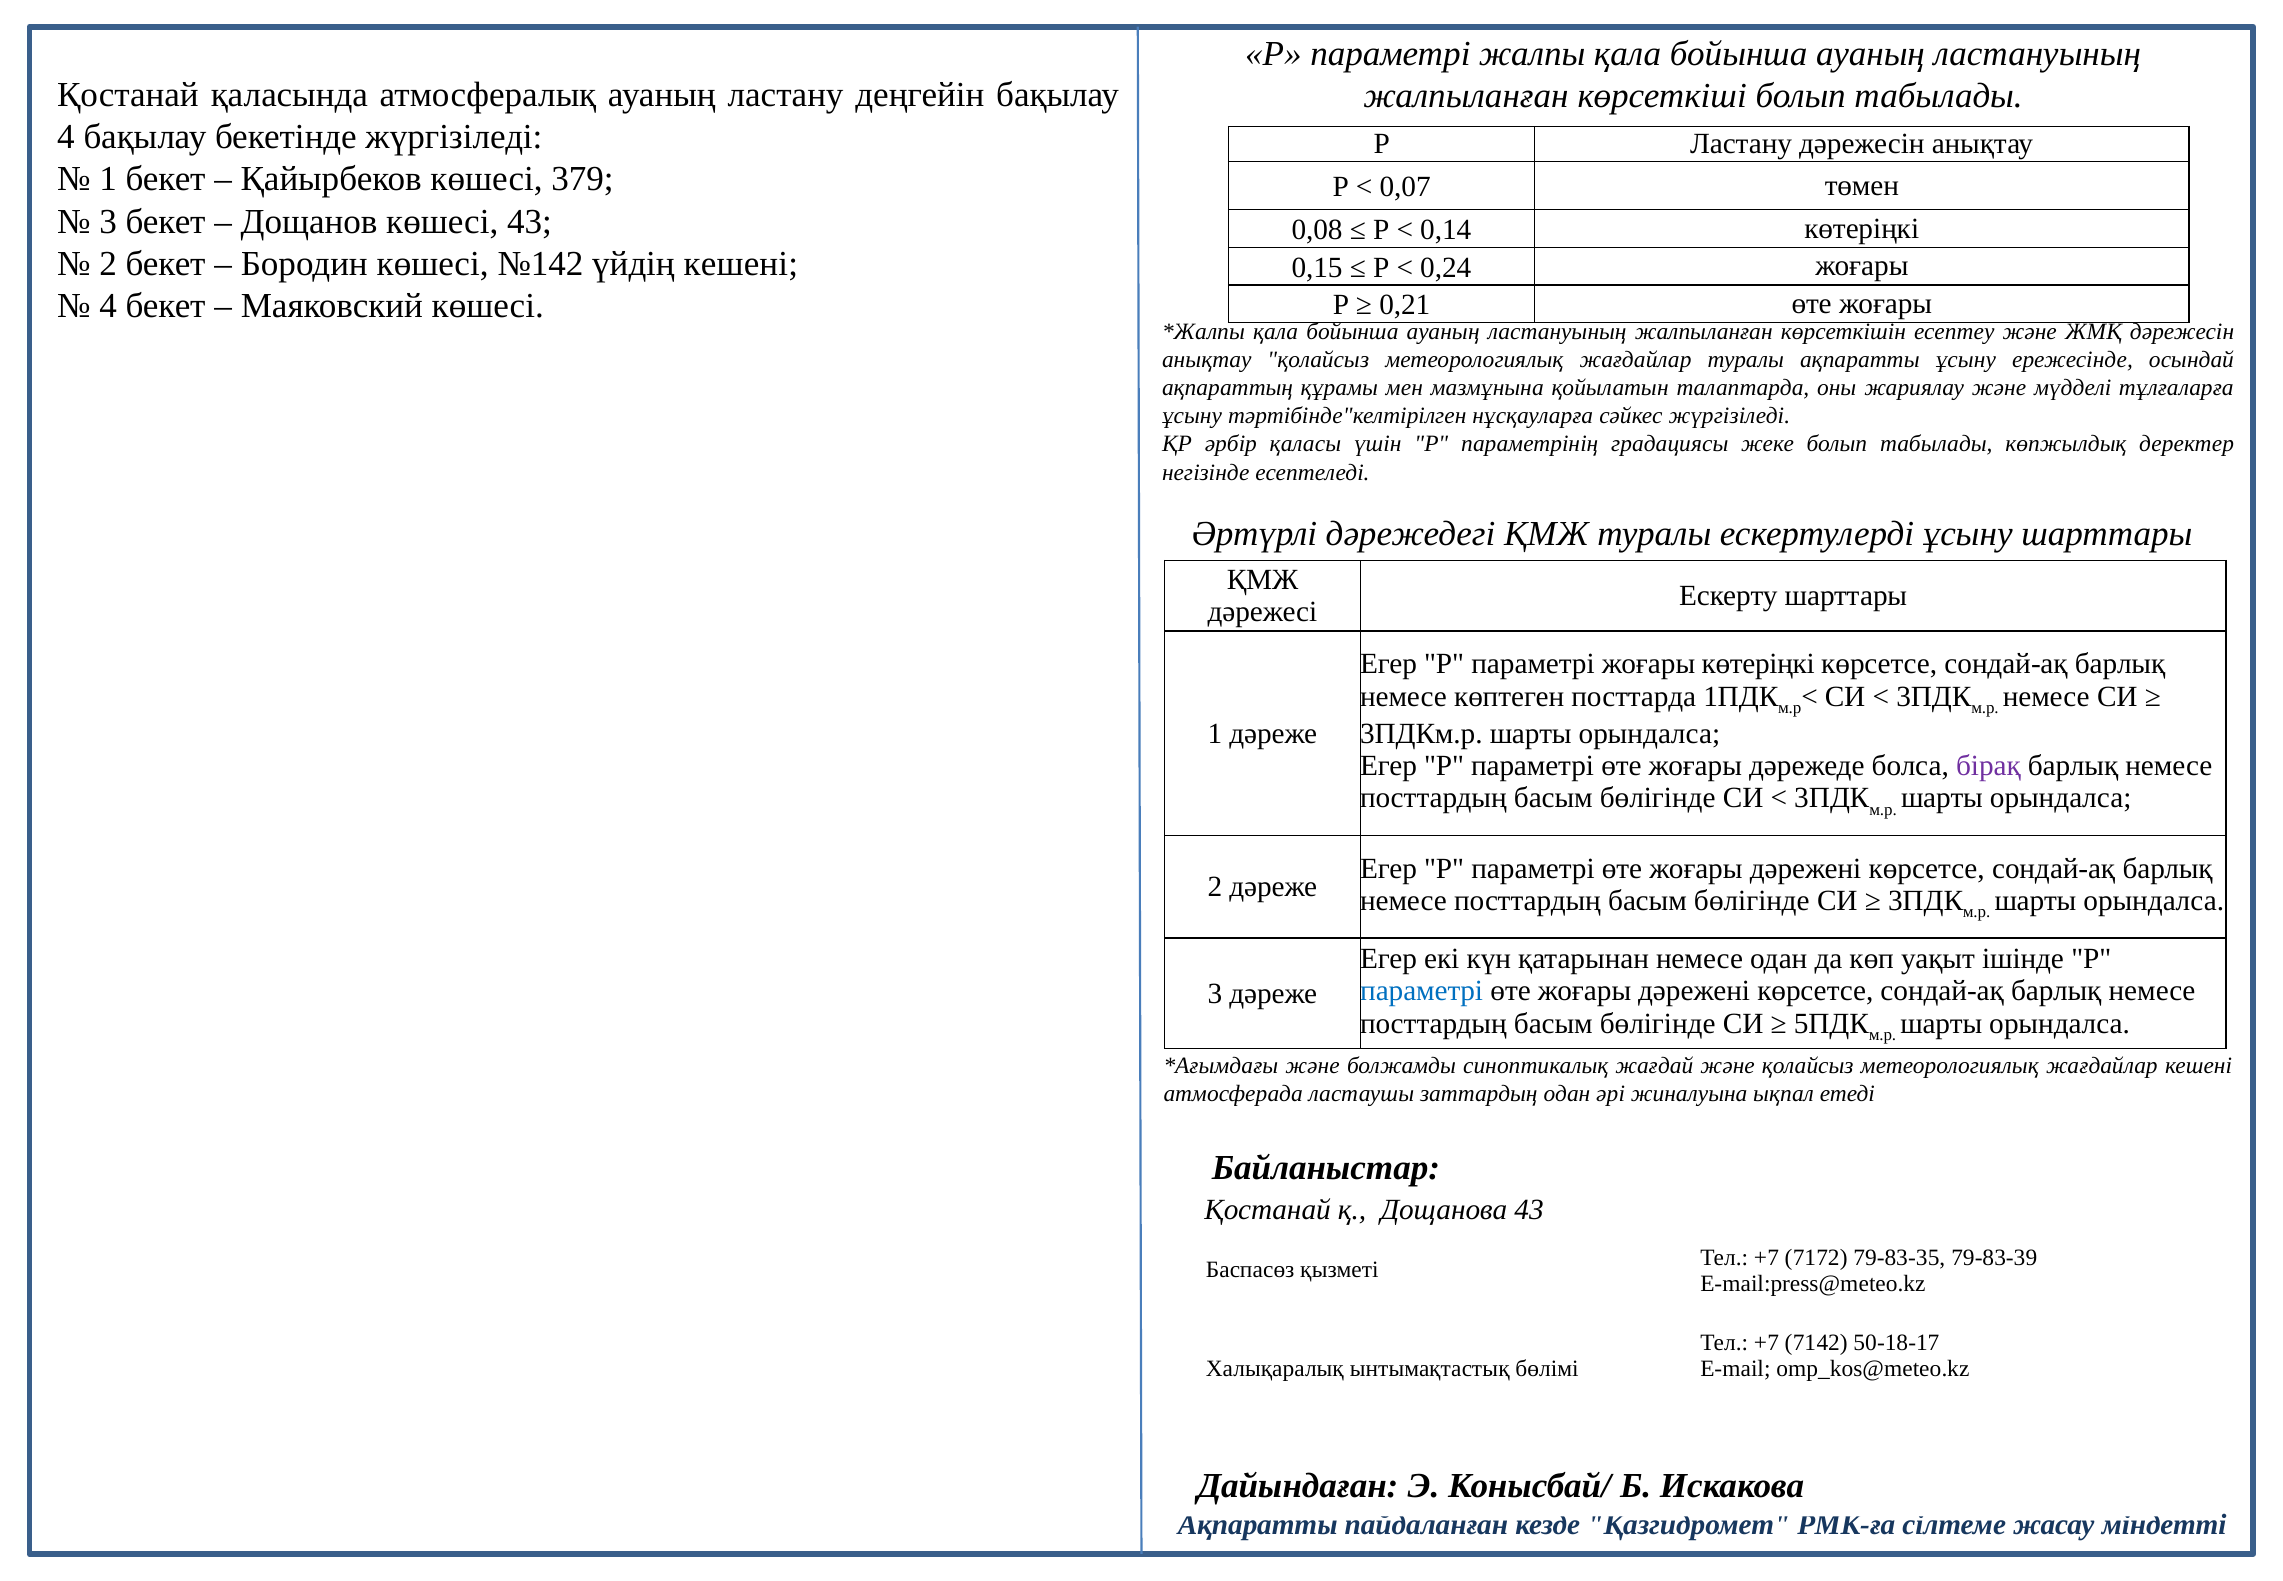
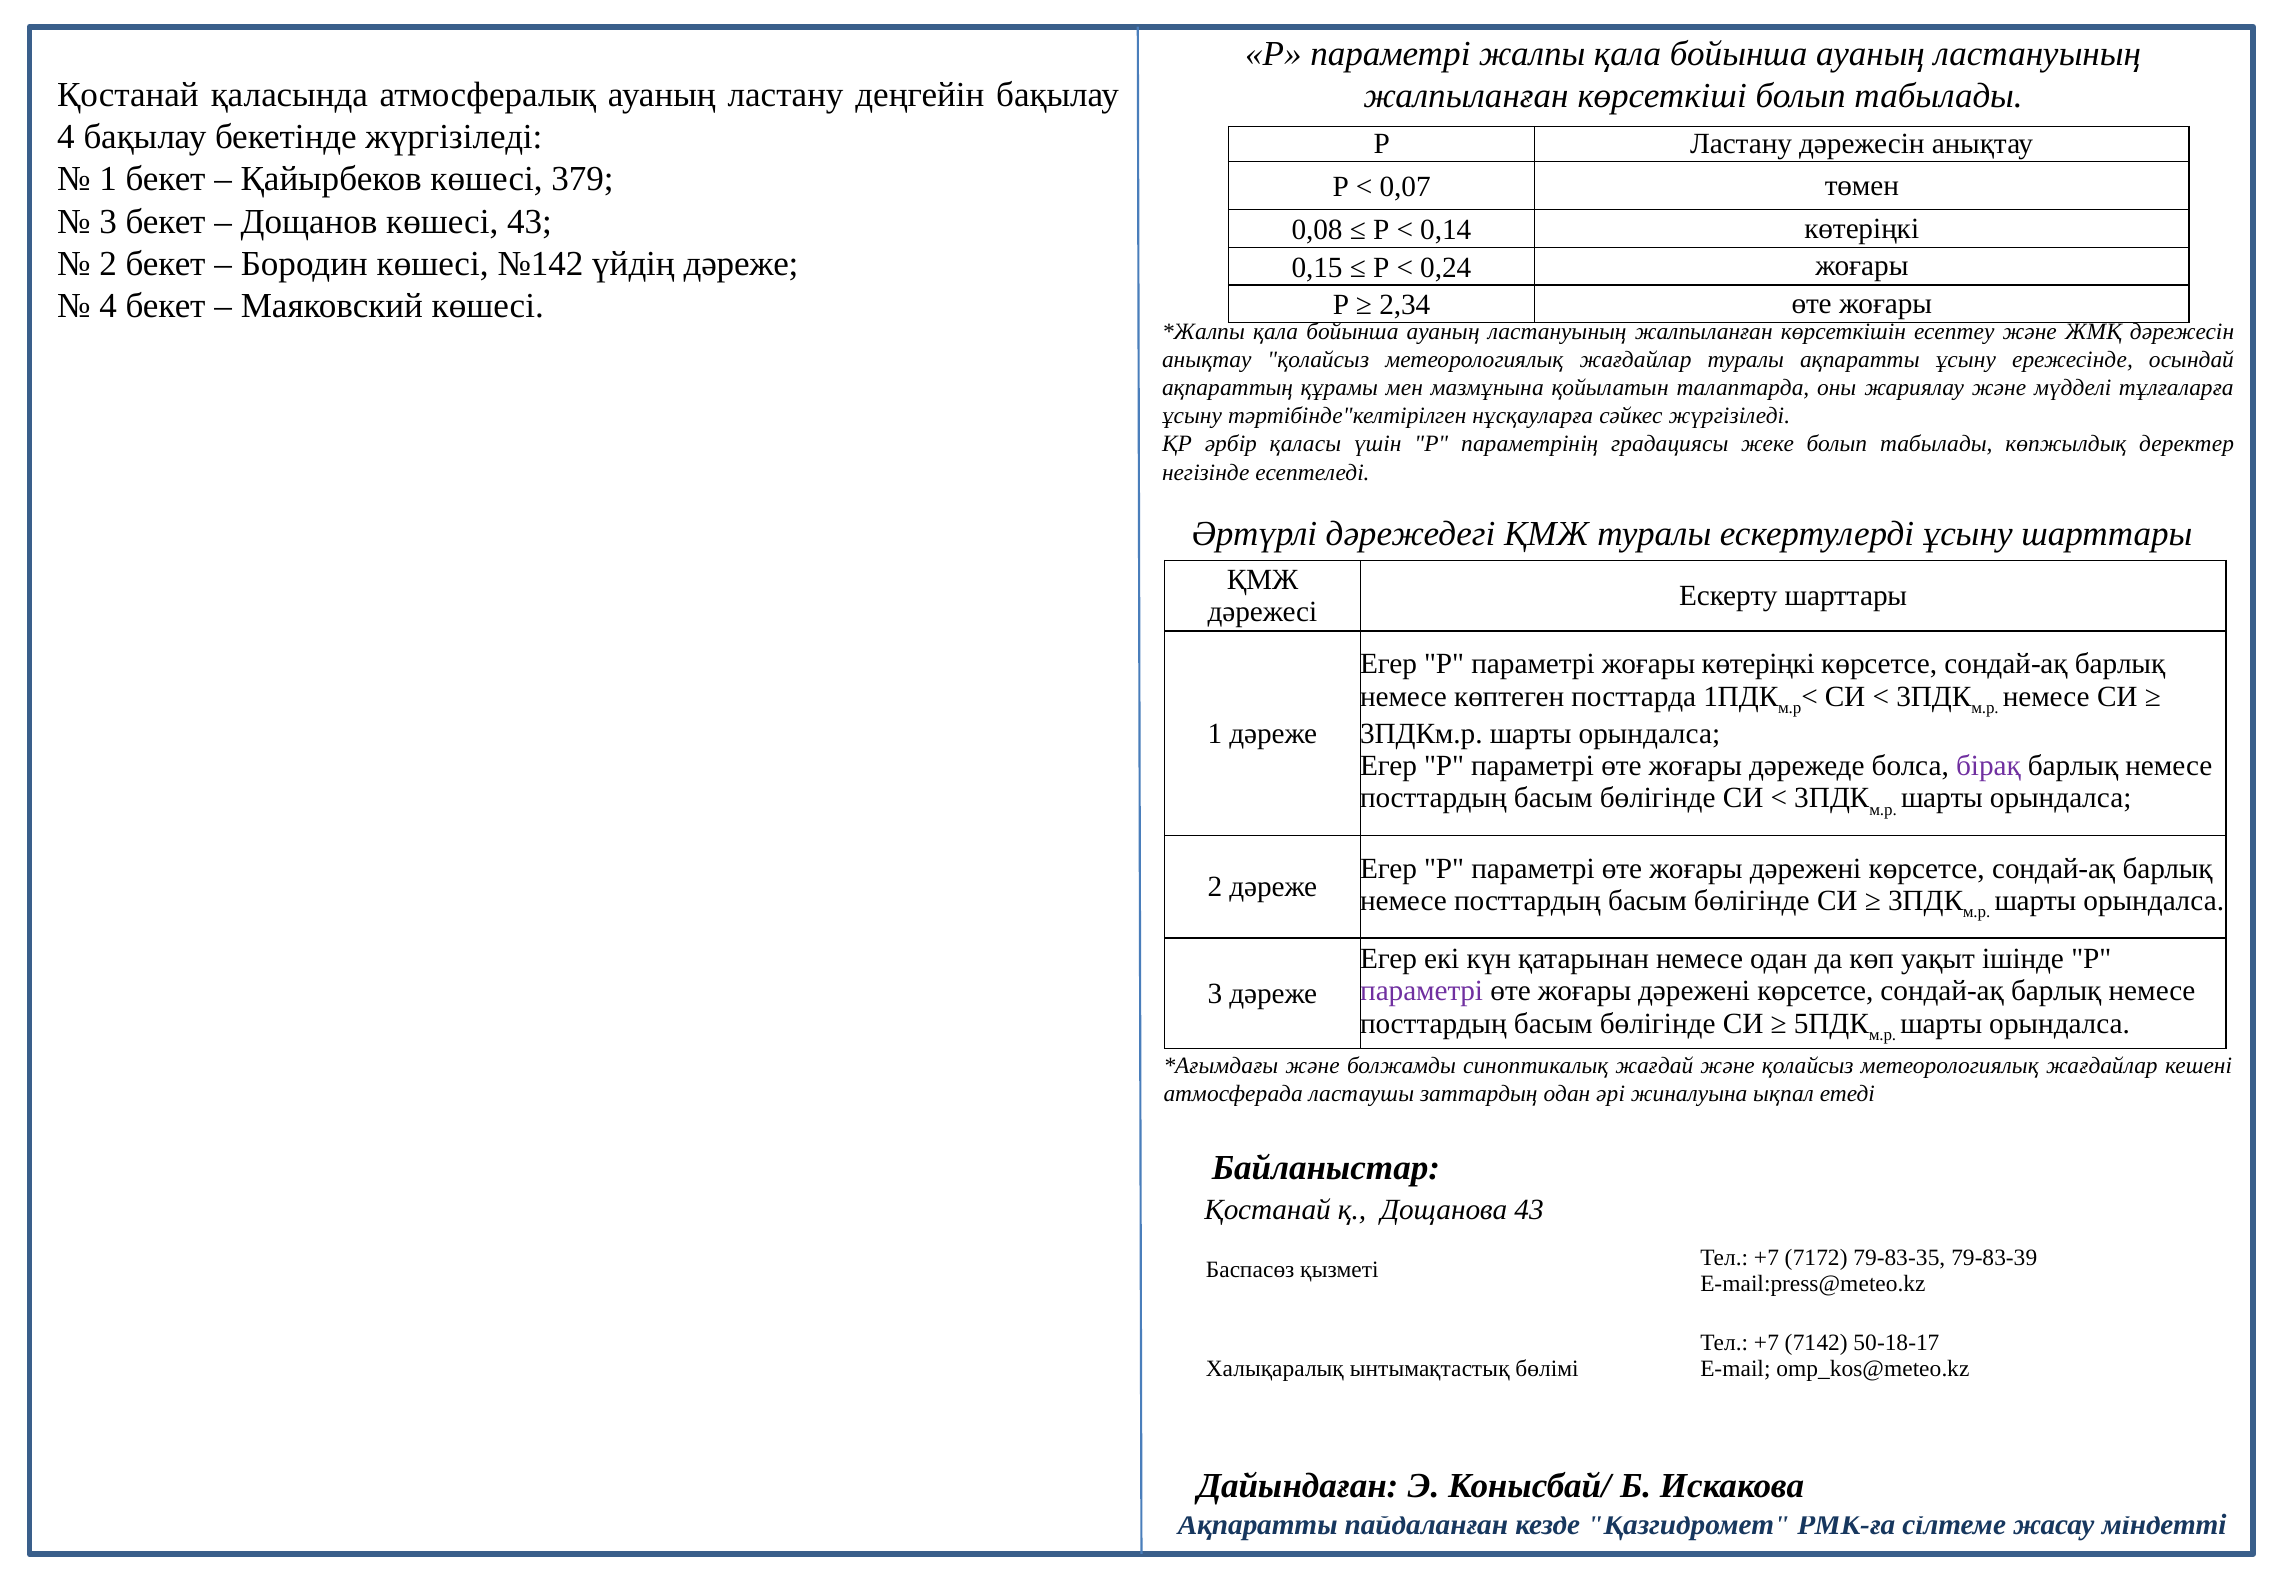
үйдің кешені: кешені -> дәреже
0,21: 0,21 -> 2,34
параметрі at (1422, 991) colour: blue -> purple
